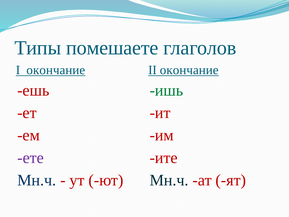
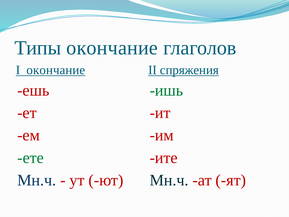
Типы помешаете: помешаете -> окончание
II окончание: окончание -> спряжения
ете colour: purple -> green
